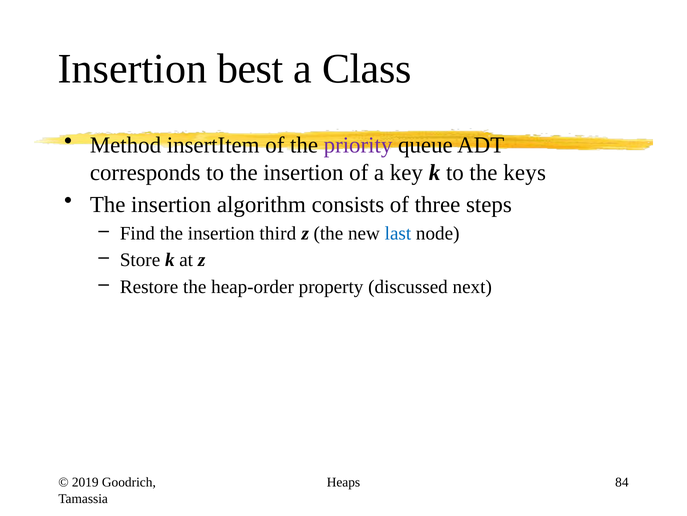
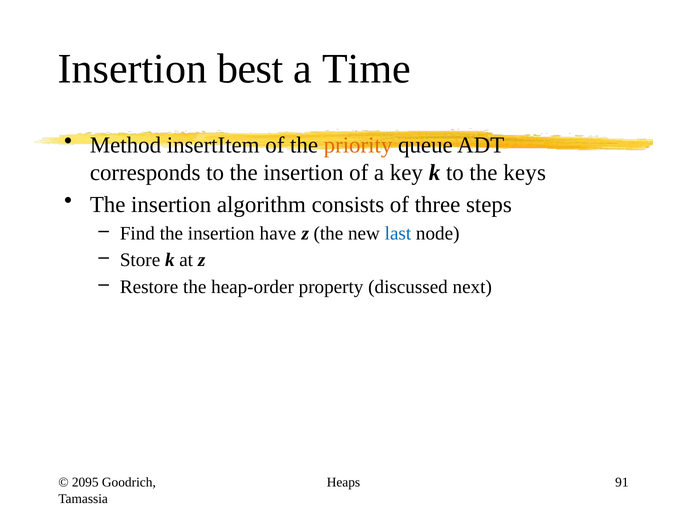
Class: Class -> Time
priority colour: purple -> orange
third: third -> have
2019: 2019 -> 2095
84: 84 -> 91
